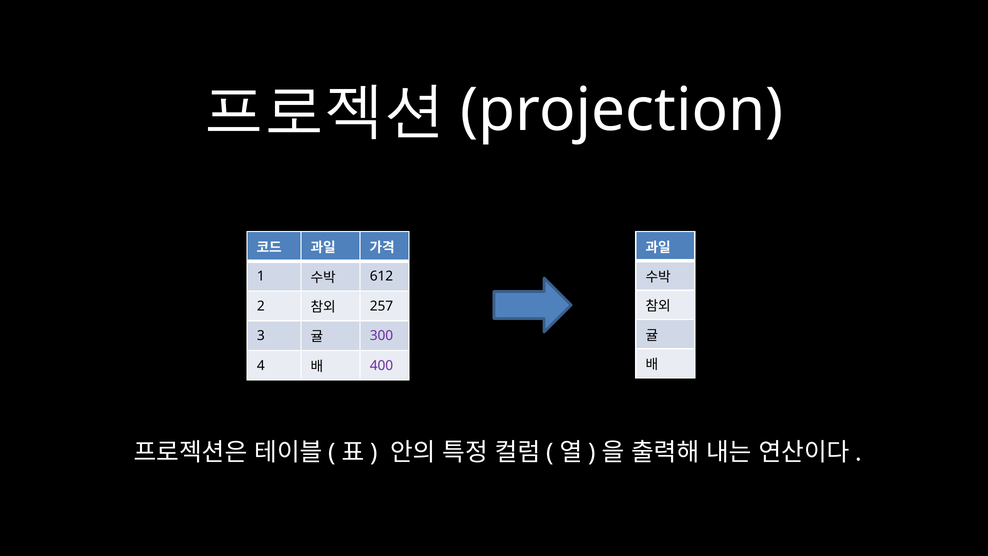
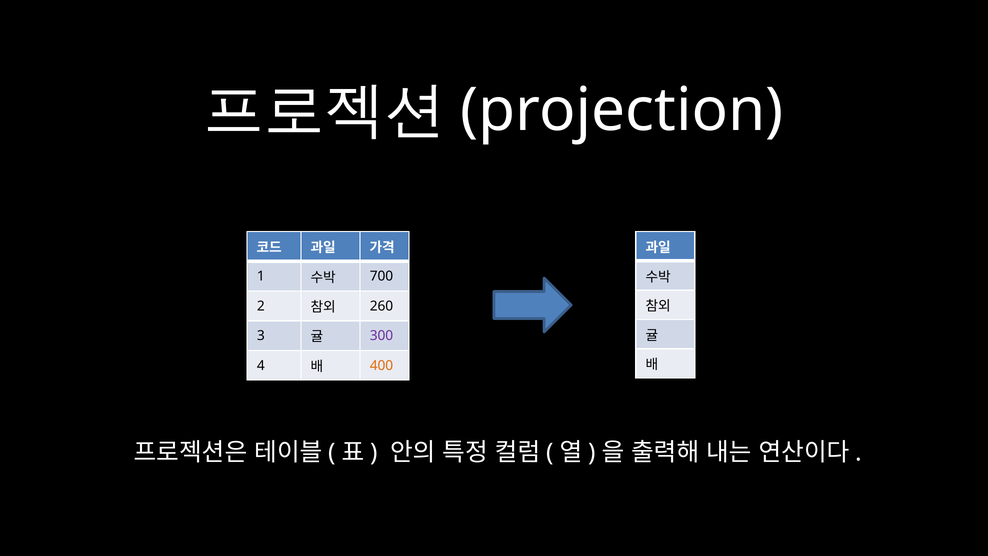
612: 612 -> 700
257: 257 -> 260
400 colour: purple -> orange
